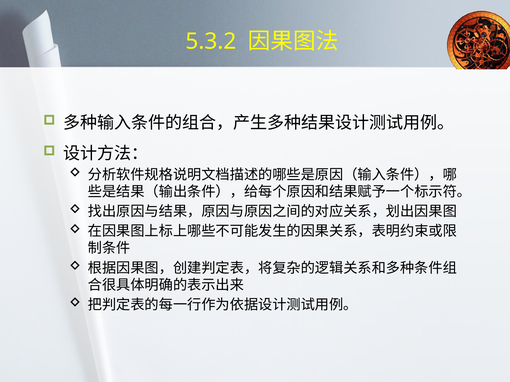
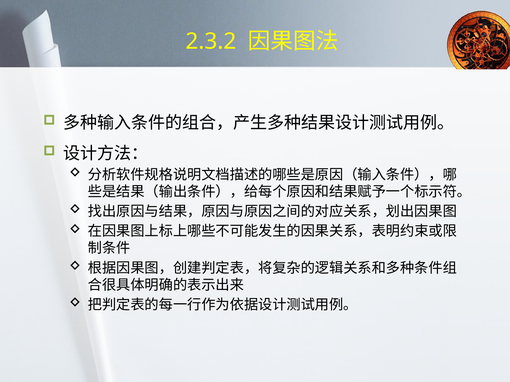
5.3.2: 5.3.2 -> 2.3.2
